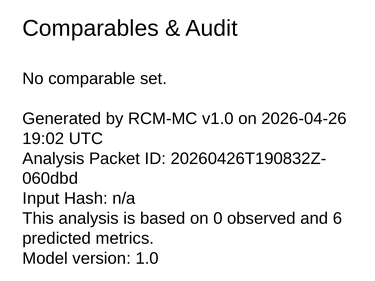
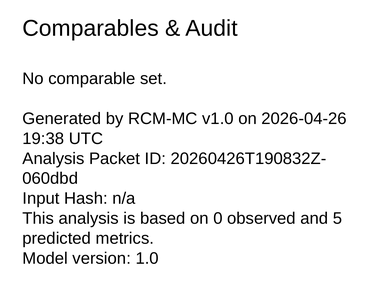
19:02: 19:02 -> 19:38
6: 6 -> 5
